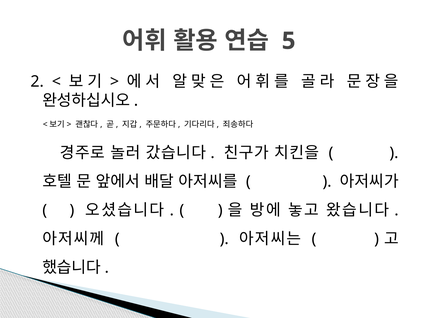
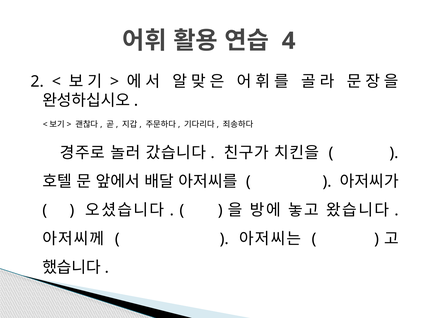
5: 5 -> 4
